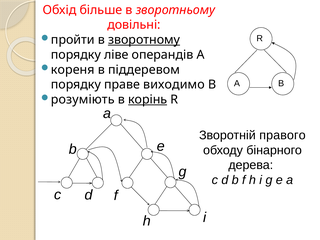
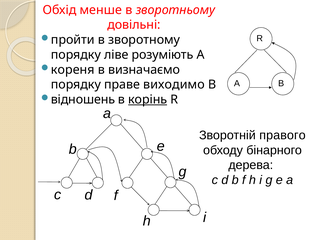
більше: більше -> менше
зворотному underline: present -> none
операндів: операндів -> розуміють
піддеревом: піддеревом -> визначаємо
розуміють: розуміють -> відношень
